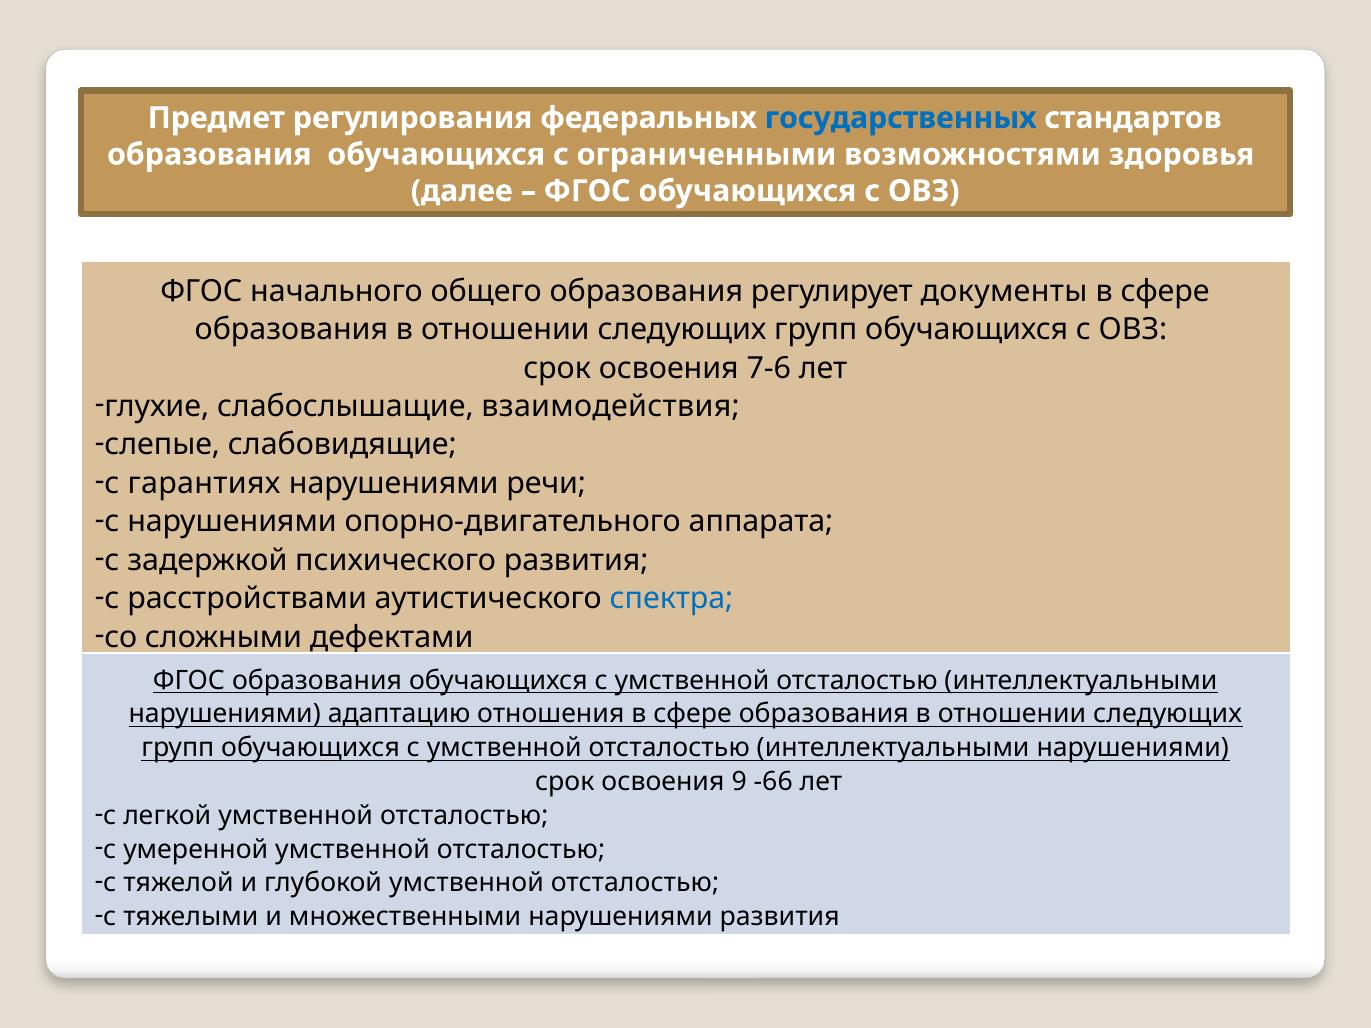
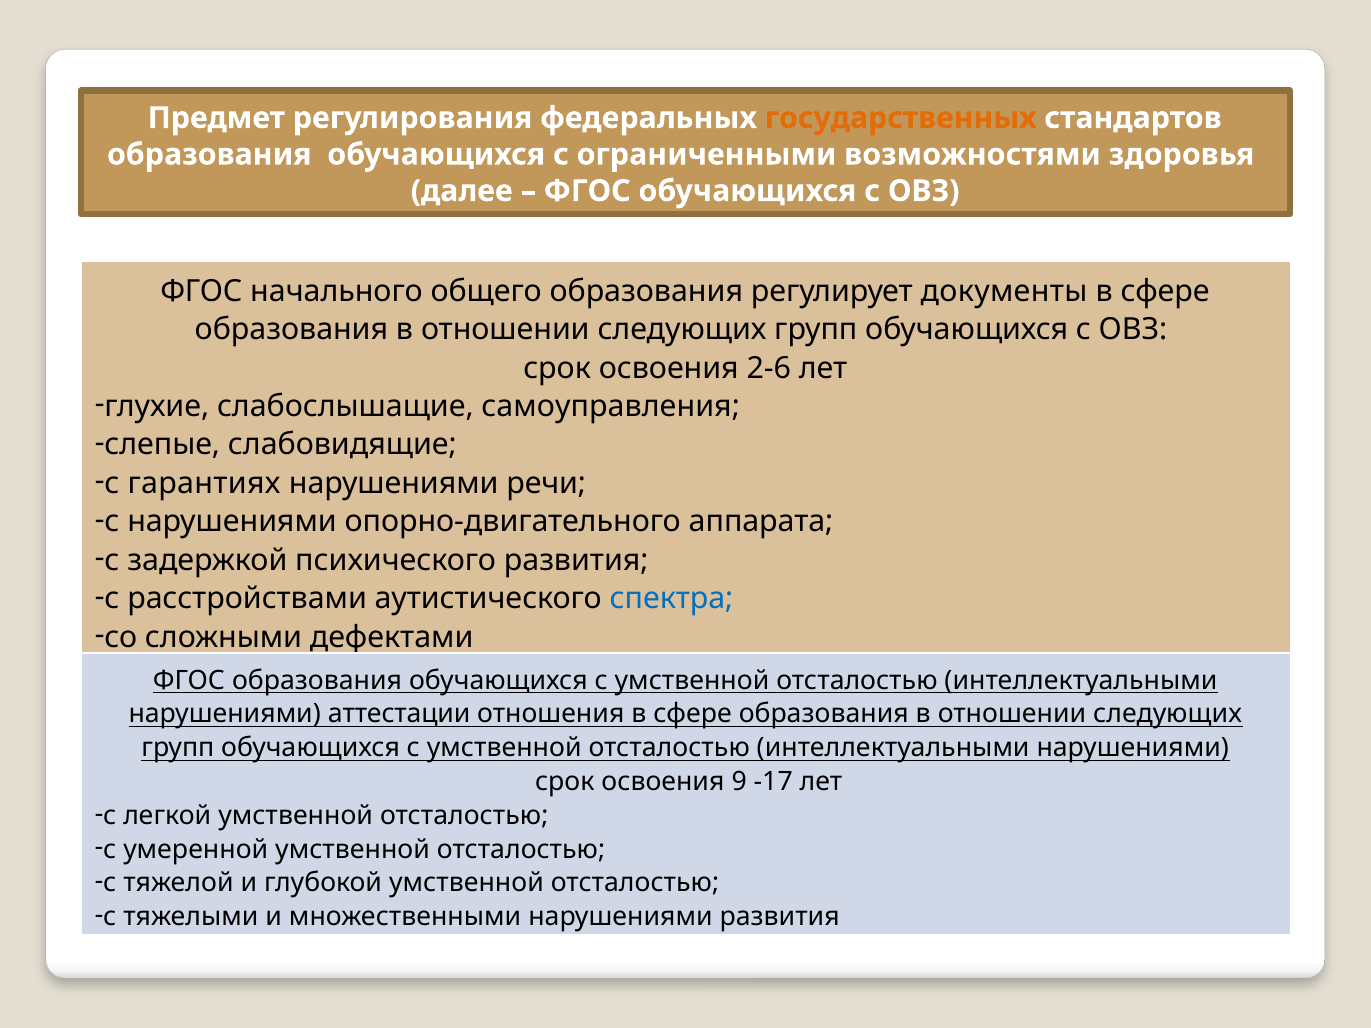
государственных colour: blue -> orange
7-6: 7-6 -> 2-6
взаимодействия: взаимодействия -> самоуправления
адаптацию: адаптацию -> аттестации
-66: -66 -> -17
